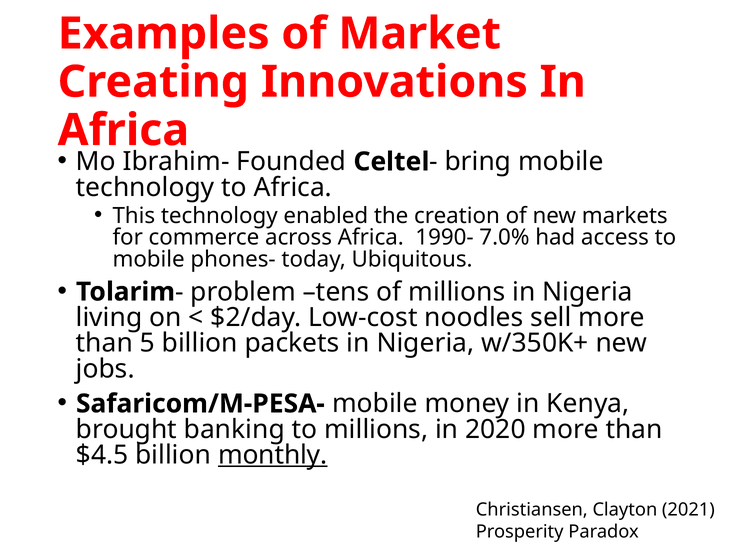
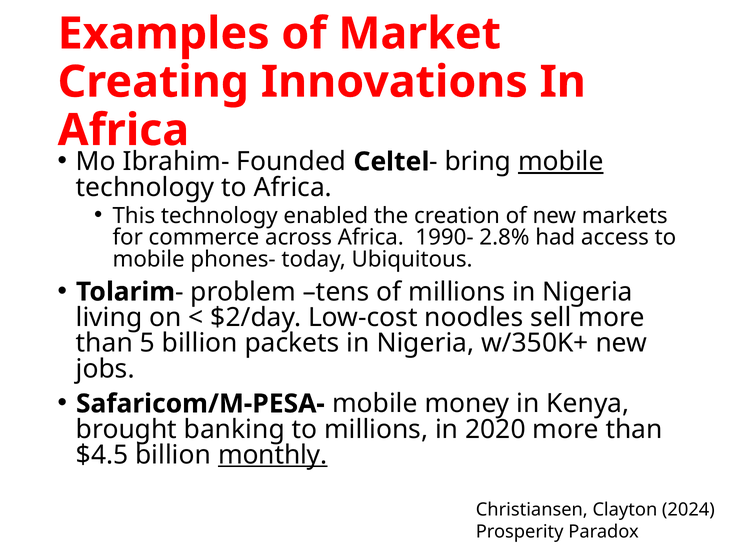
mobile at (561, 162) underline: none -> present
7.0%: 7.0% -> 2.8%
2021: 2021 -> 2024
